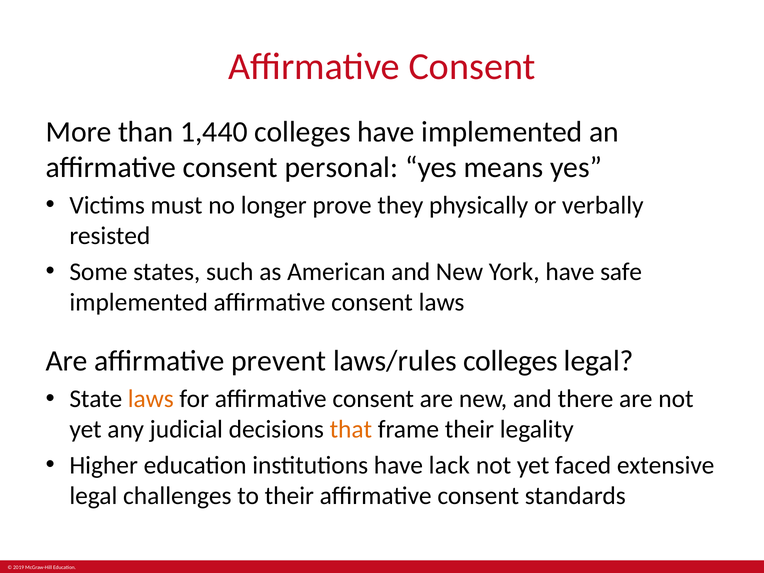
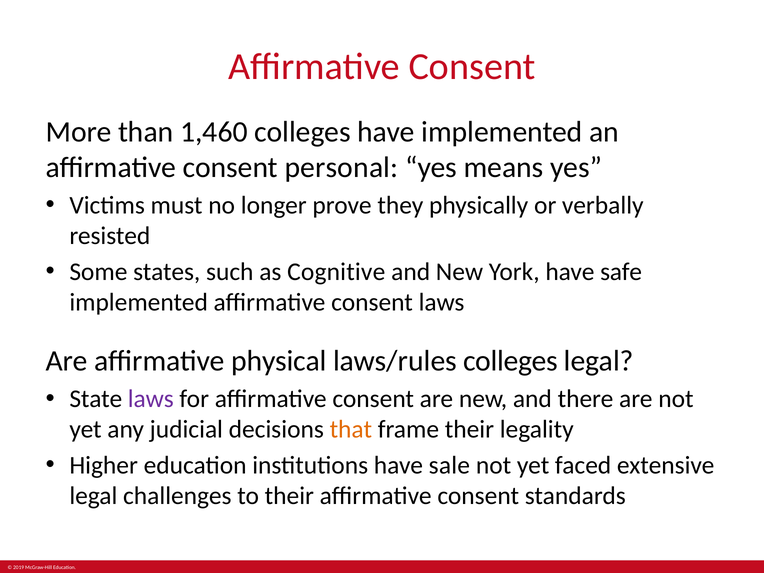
1,440: 1,440 -> 1,460
American: American -> Cognitive
prevent: prevent -> physical
laws at (151, 399) colour: orange -> purple
lack: lack -> sale
